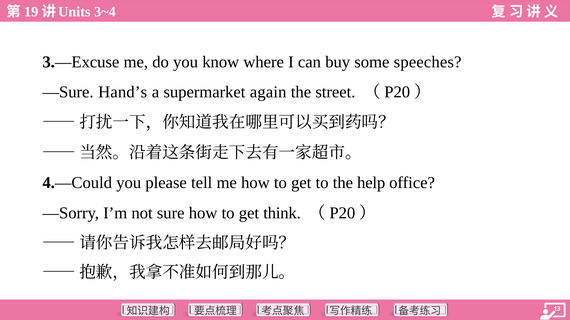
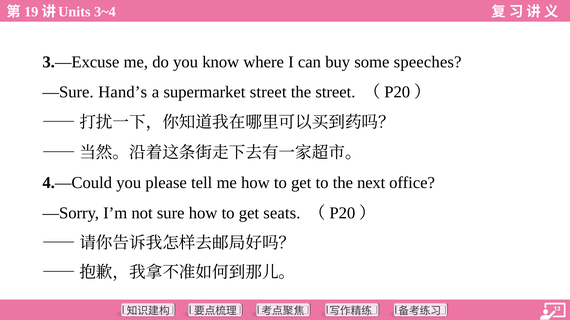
supermarket again: again -> street
help: help -> next
think: think -> seats
